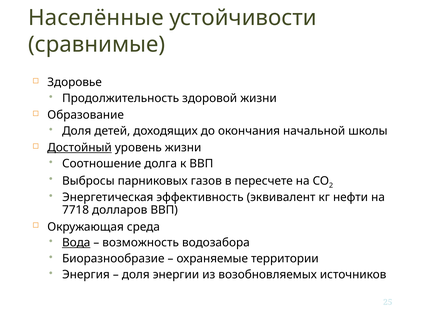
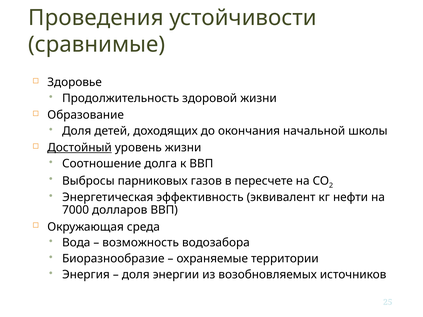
Населённые: Населённые -> Проведения
7718: 7718 -> 7000
Вода underline: present -> none
